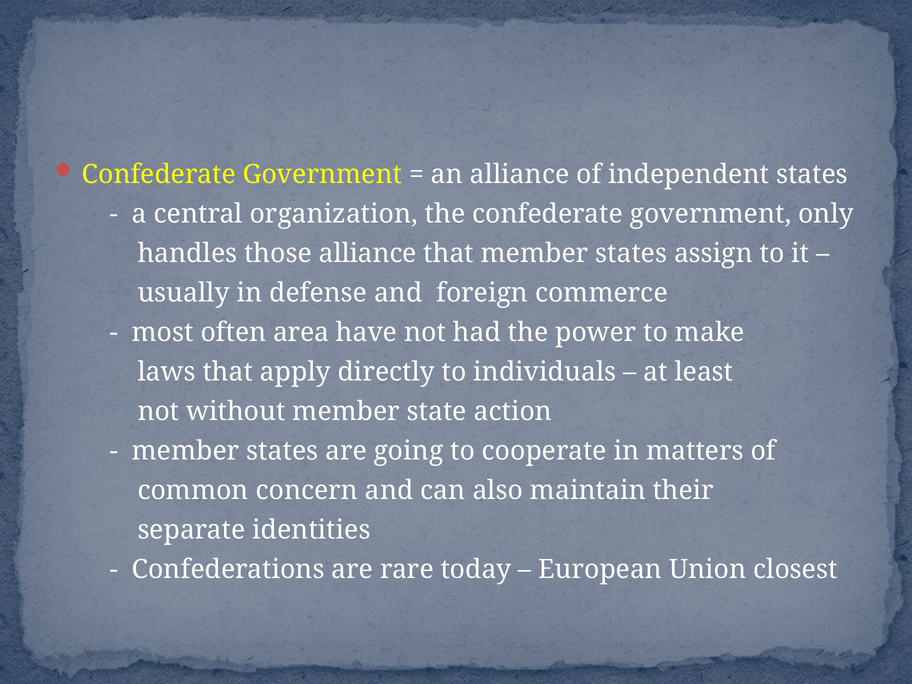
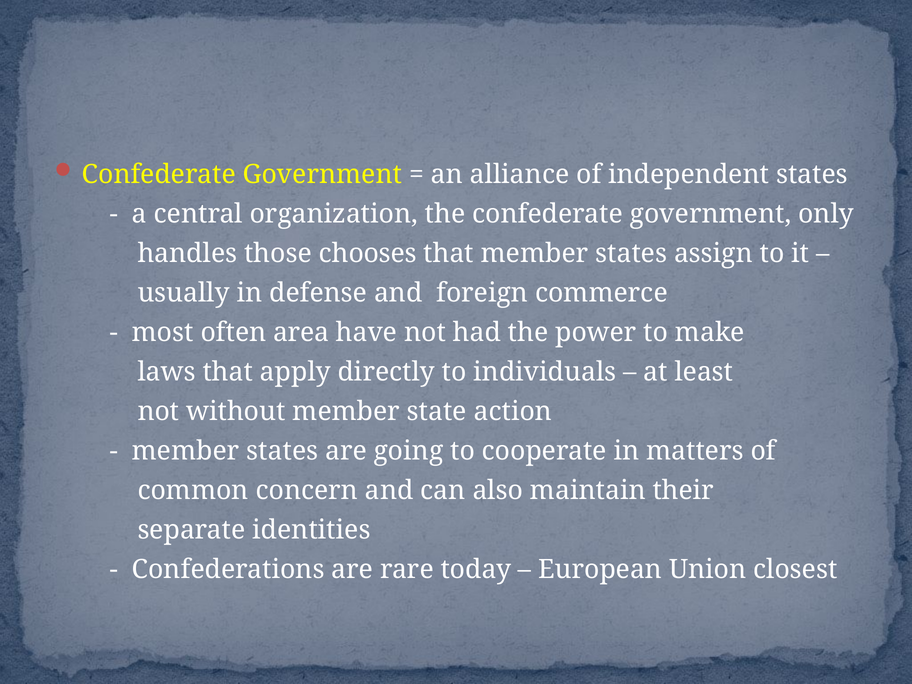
those alliance: alliance -> chooses
